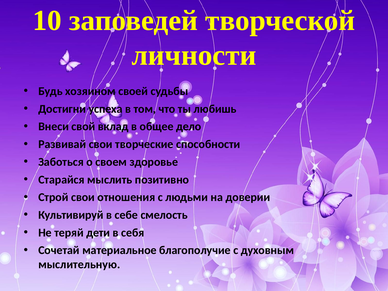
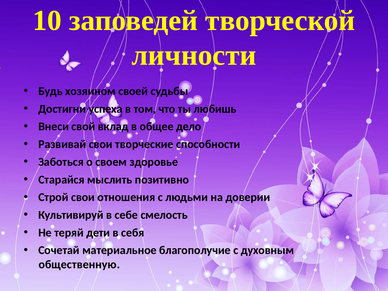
мыслительную: мыслительную -> общественную
